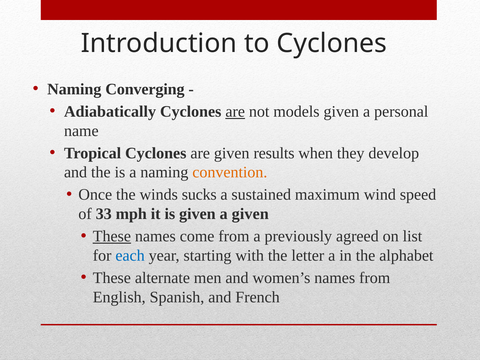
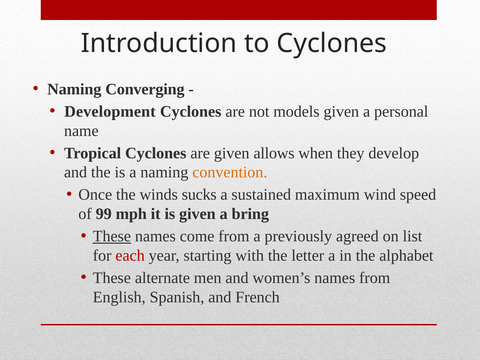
Adiabatically: Adiabatically -> Development
are at (235, 112) underline: present -> none
results: results -> allows
33: 33 -> 99
a given: given -> bring
each colour: blue -> red
